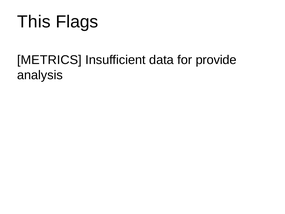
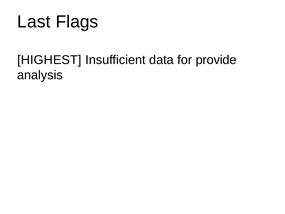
This: This -> Last
METRICS: METRICS -> HIGHEST
